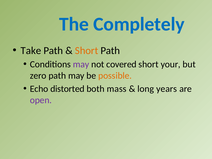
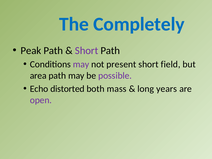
Take: Take -> Peak
Short at (87, 51) colour: orange -> purple
covered: covered -> present
your: your -> field
zero: zero -> area
possible colour: orange -> purple
